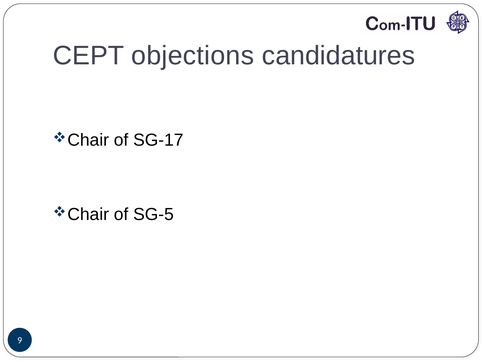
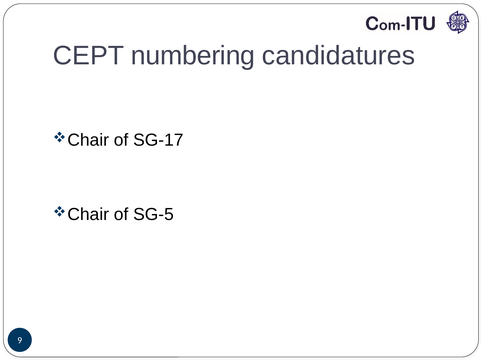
objections: objections -> numbering
